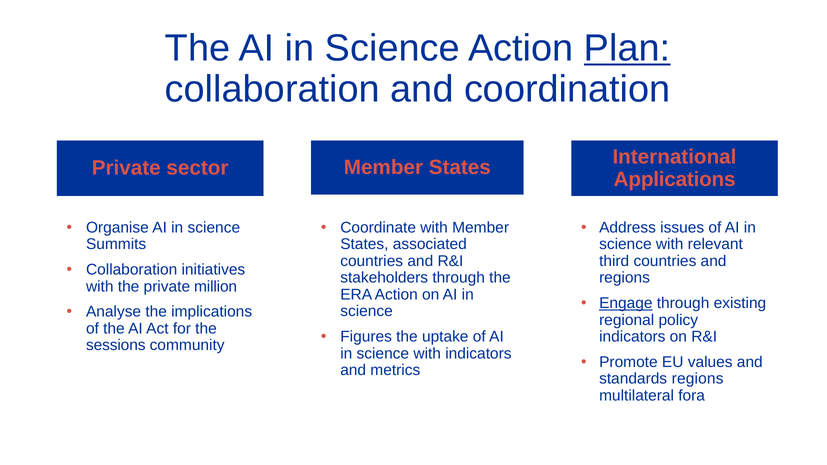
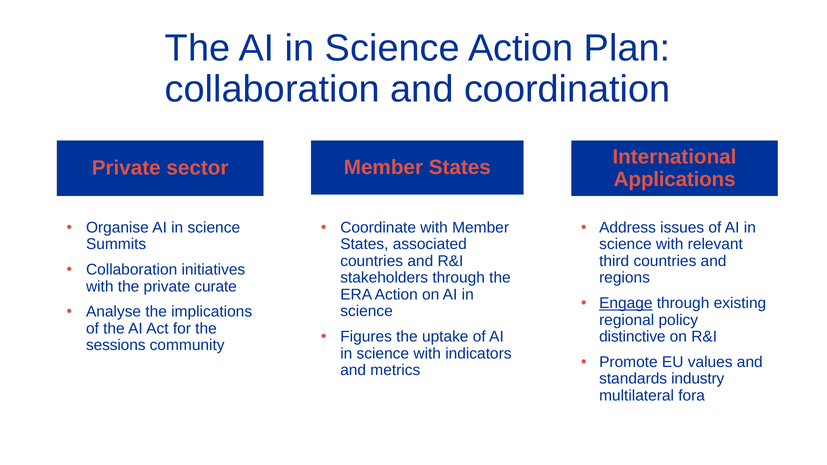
Plan underline: present -> none
million: million -> curate
indicators at (632, 337): indicators -> distinctive
standards regions: regions -> industry
